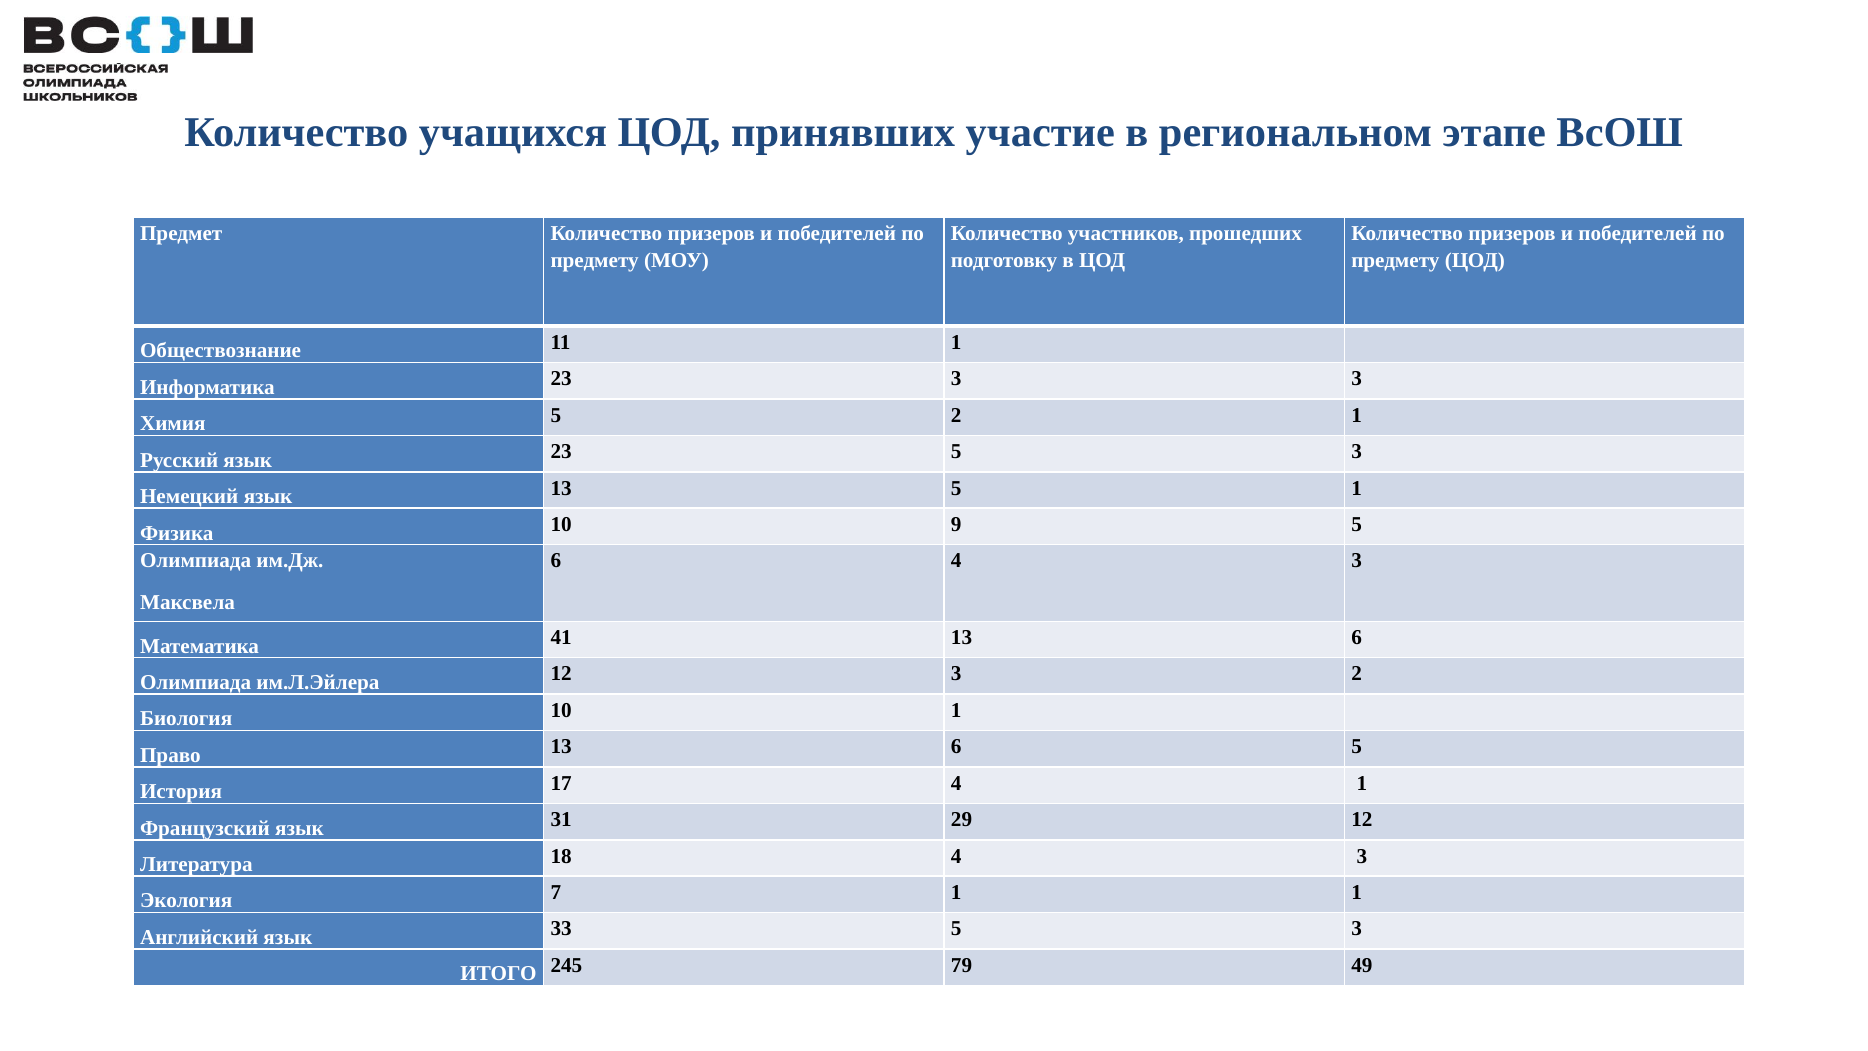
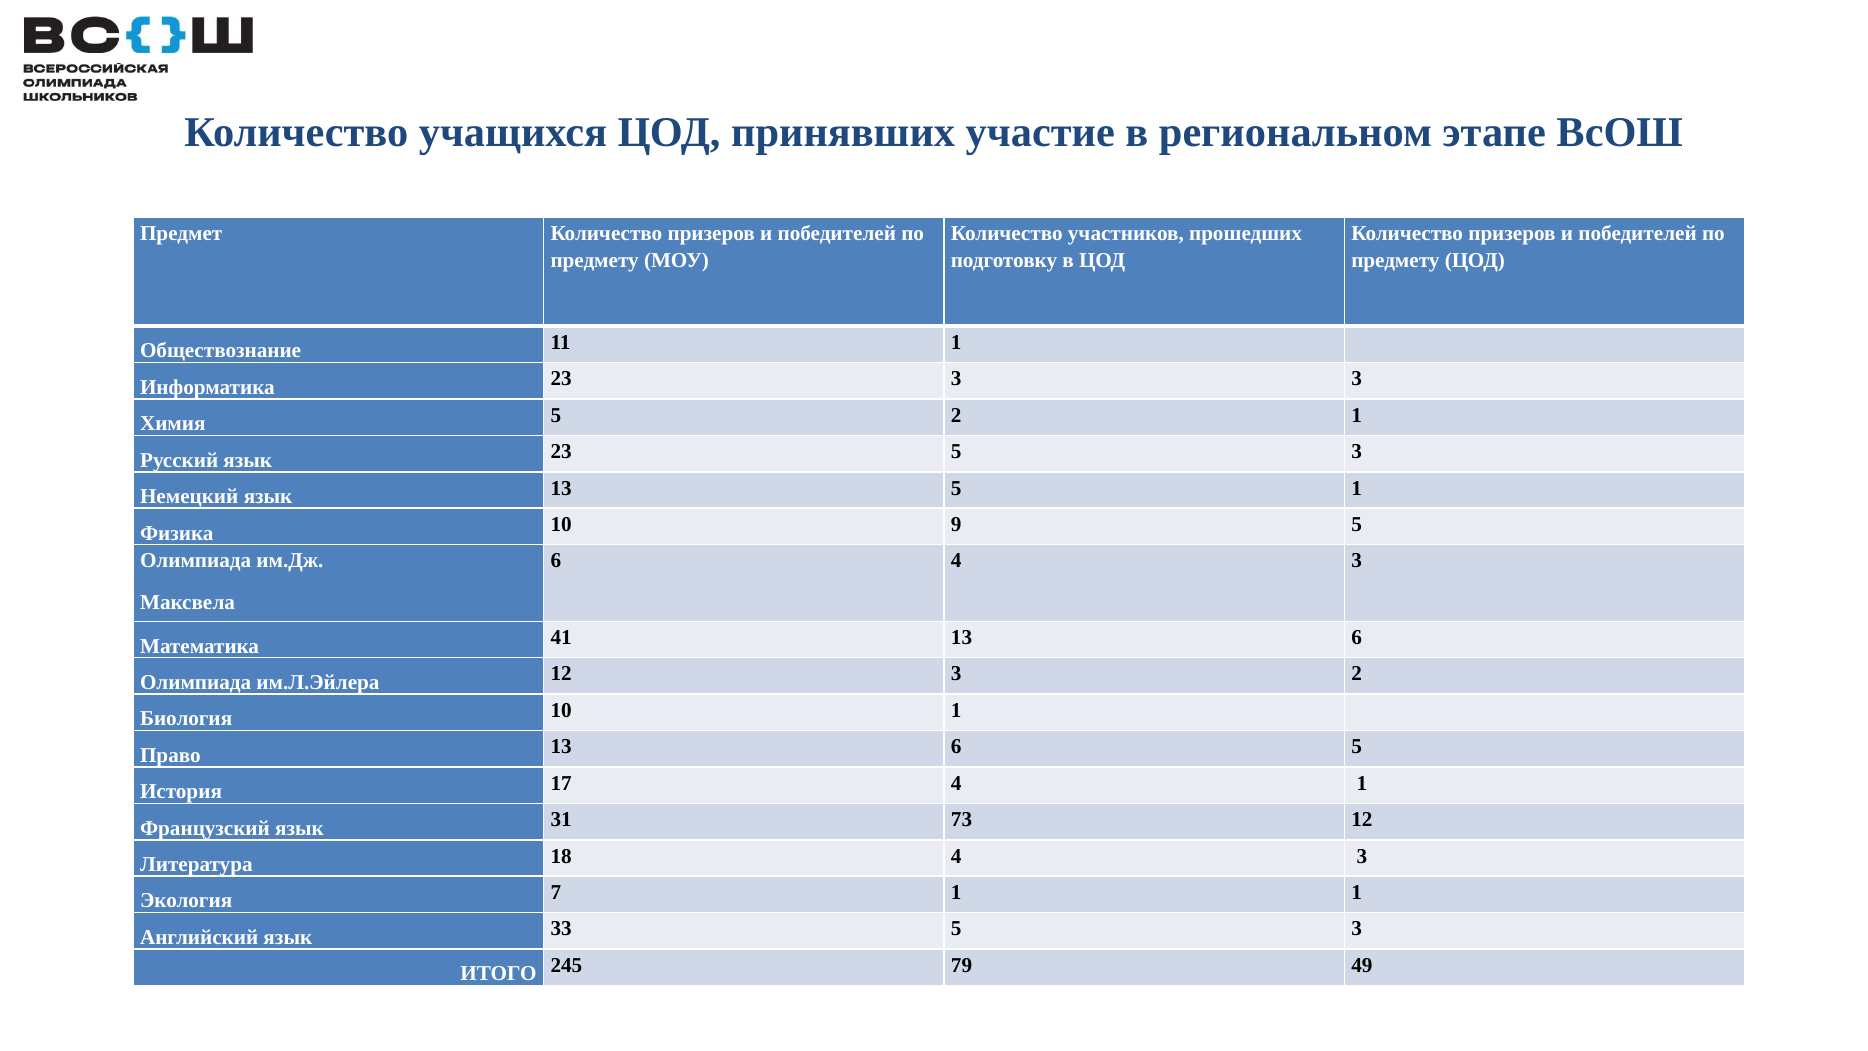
29: 29 -> 73
